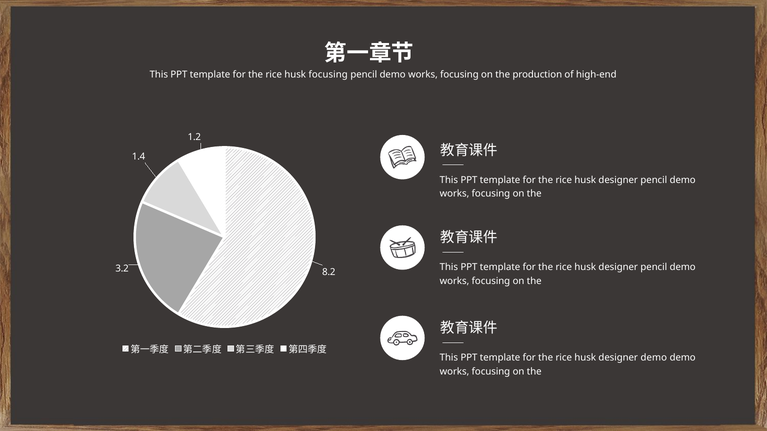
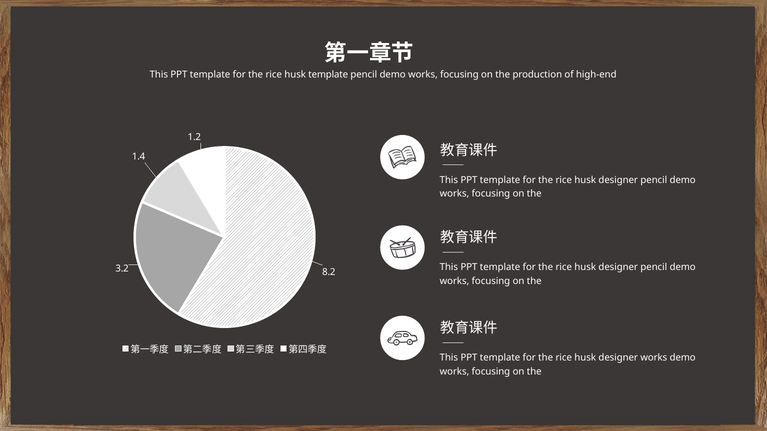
husk focusing: focusing -> template
designer demo: demo -> works
